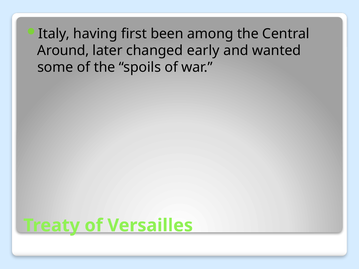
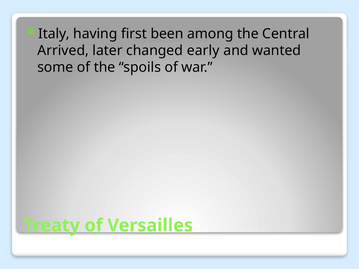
Around: Around -> Arrived
